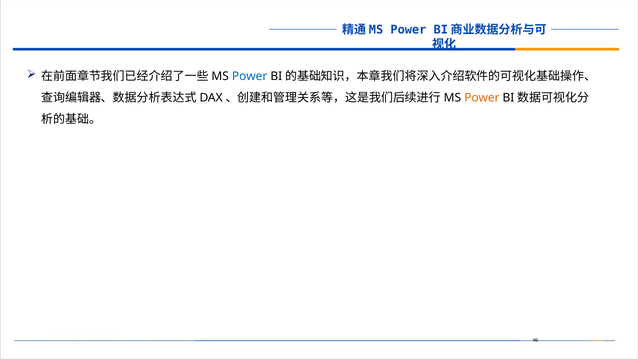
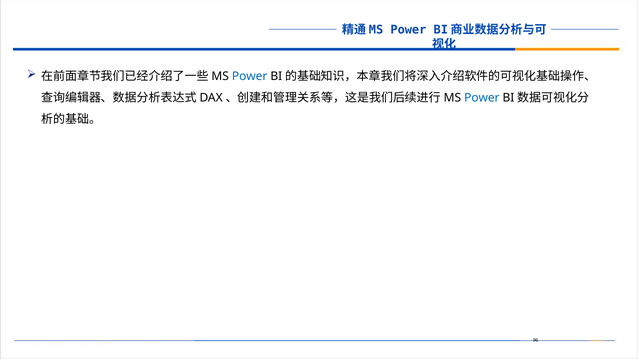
Power at (482, 98) colour: orange -> blue
